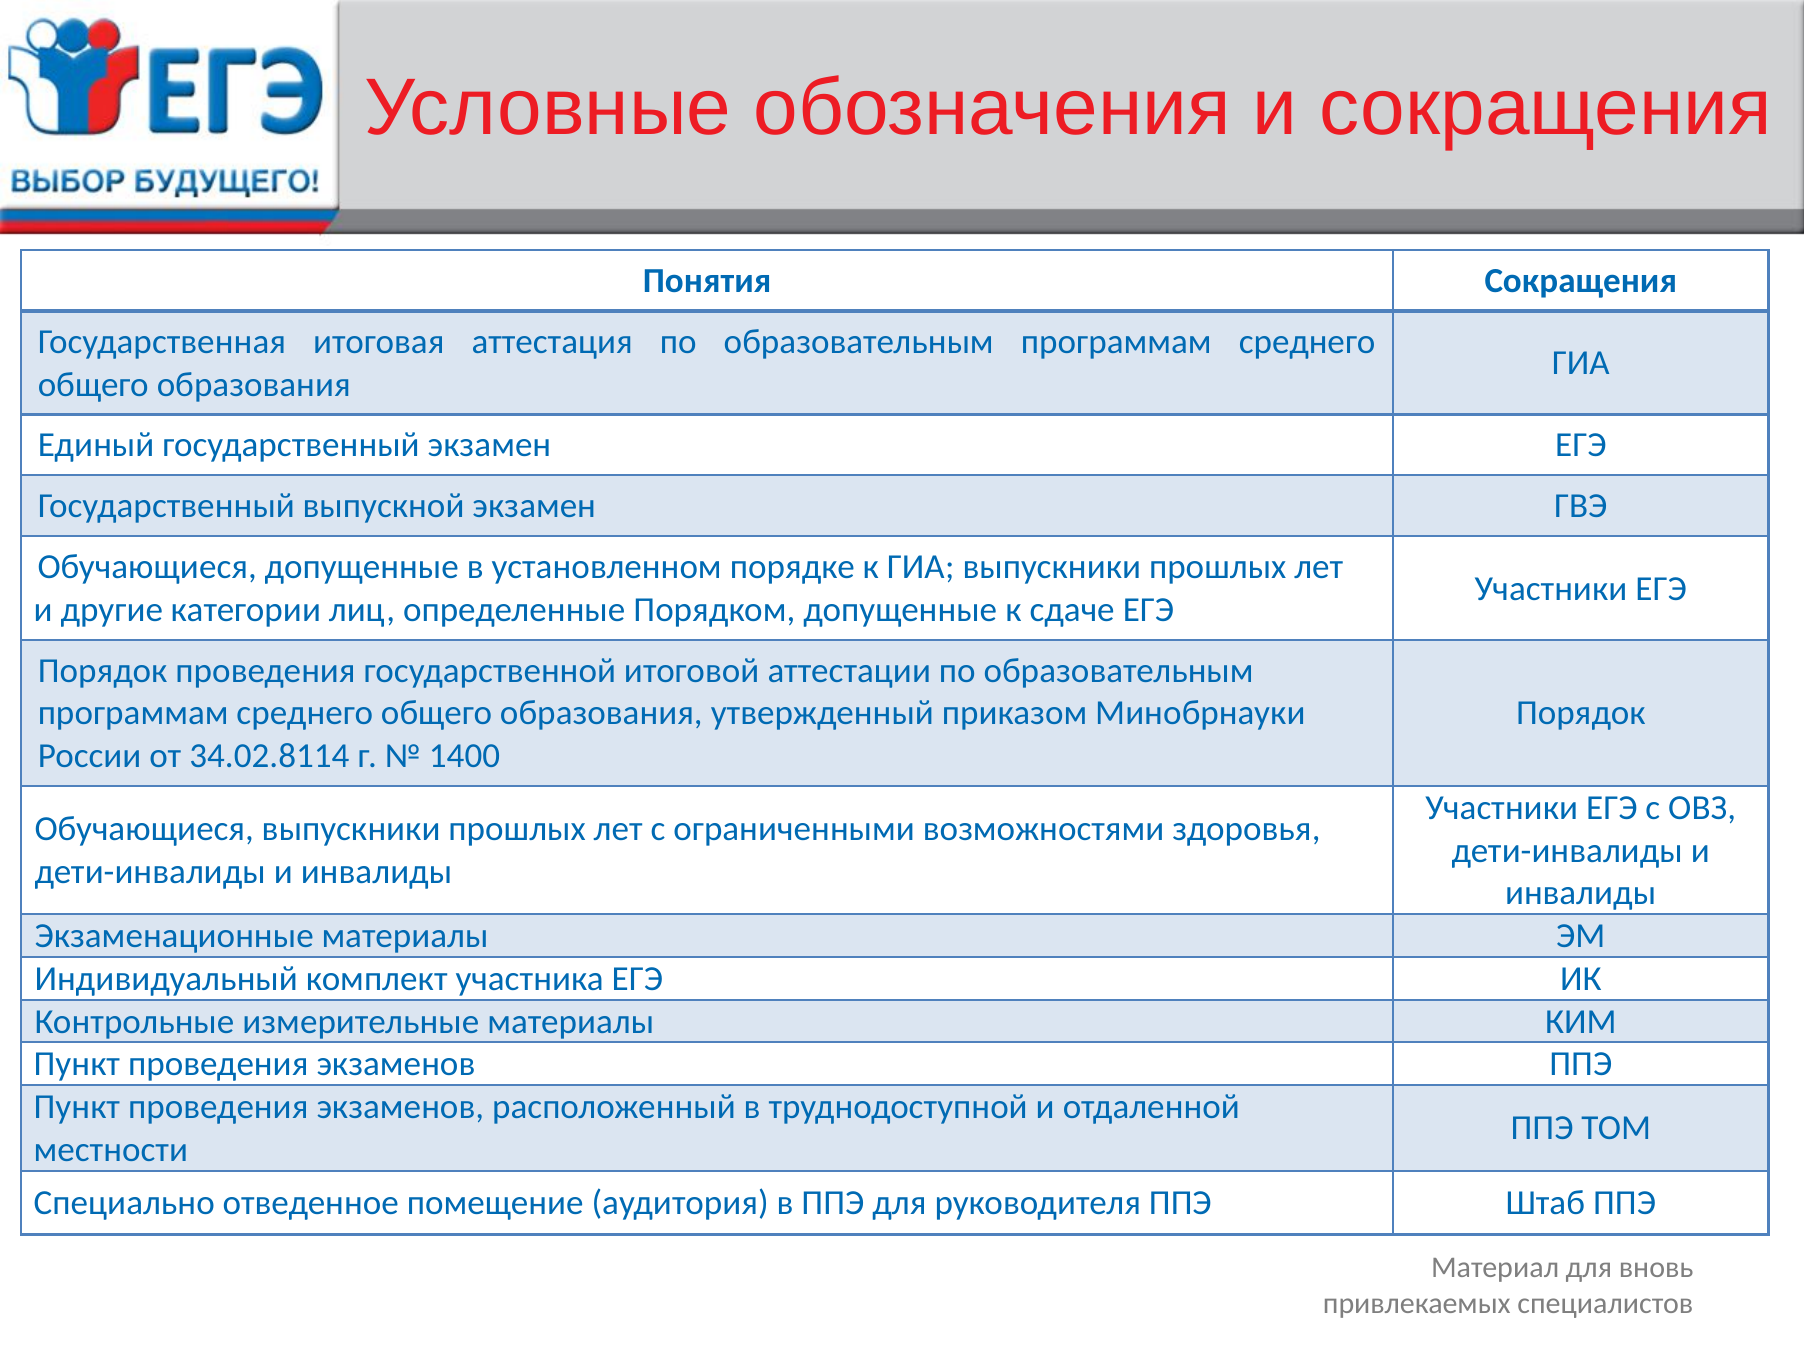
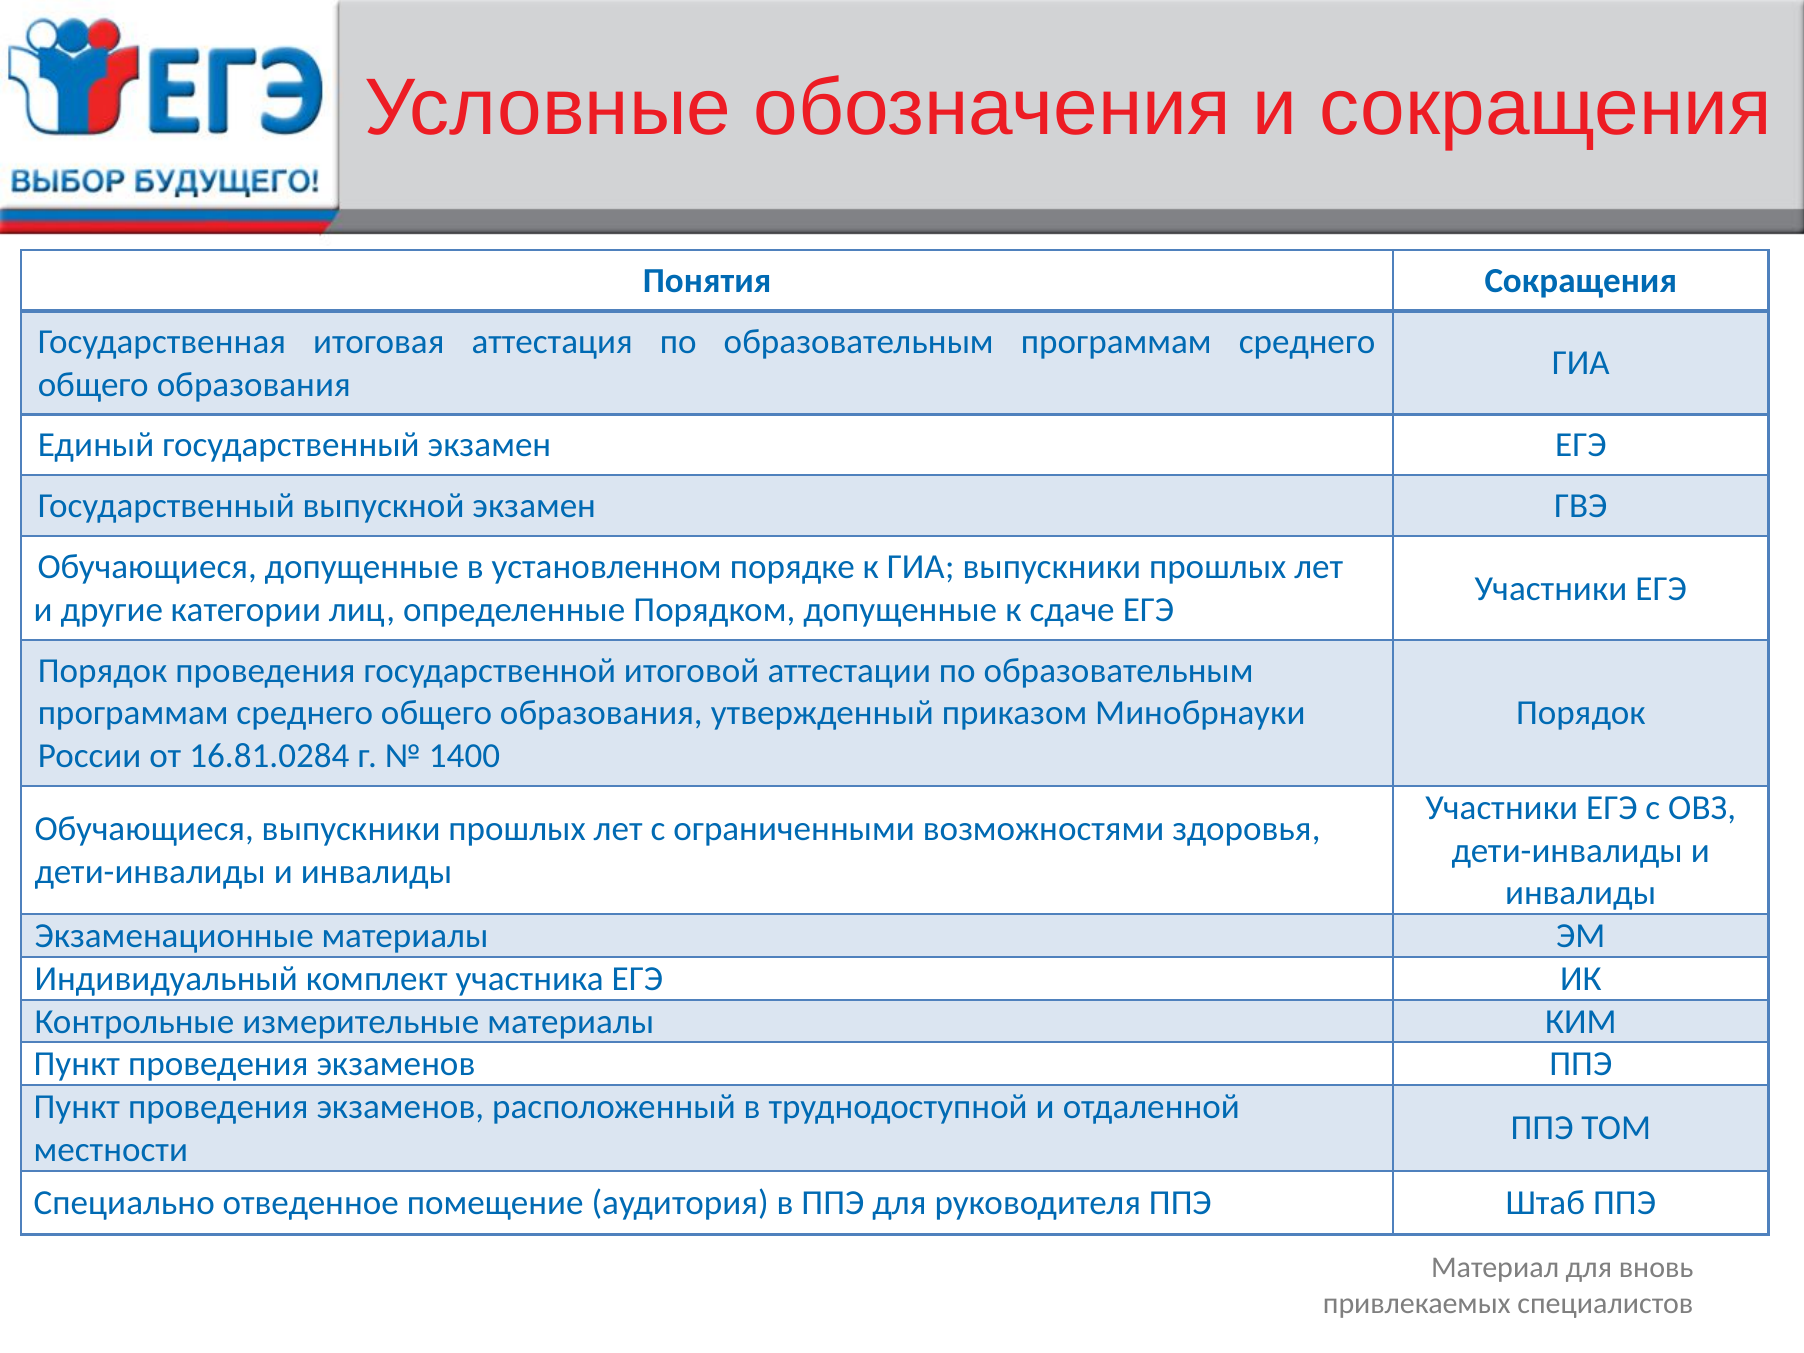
34.02.8114: 34.02.8114 -> 16.81.0284
